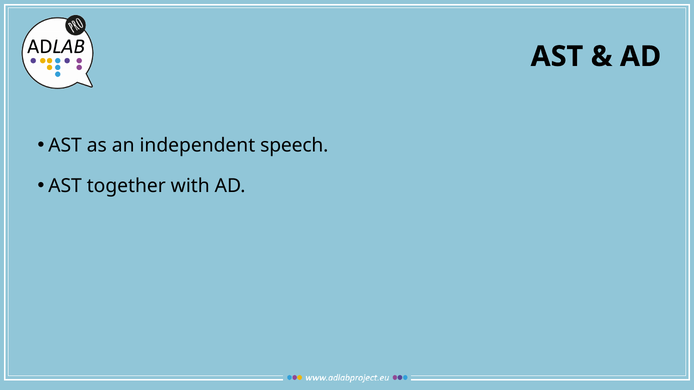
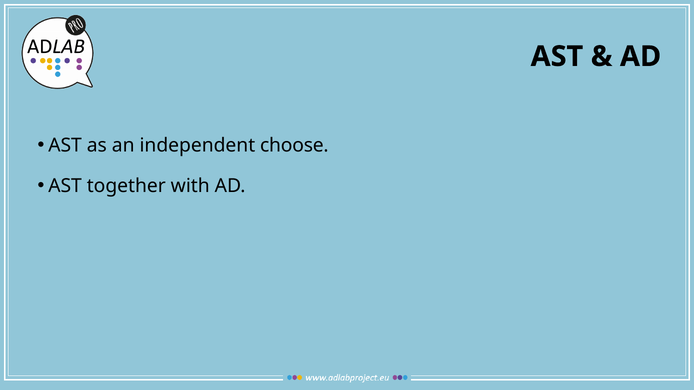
speech: speech -> choose
